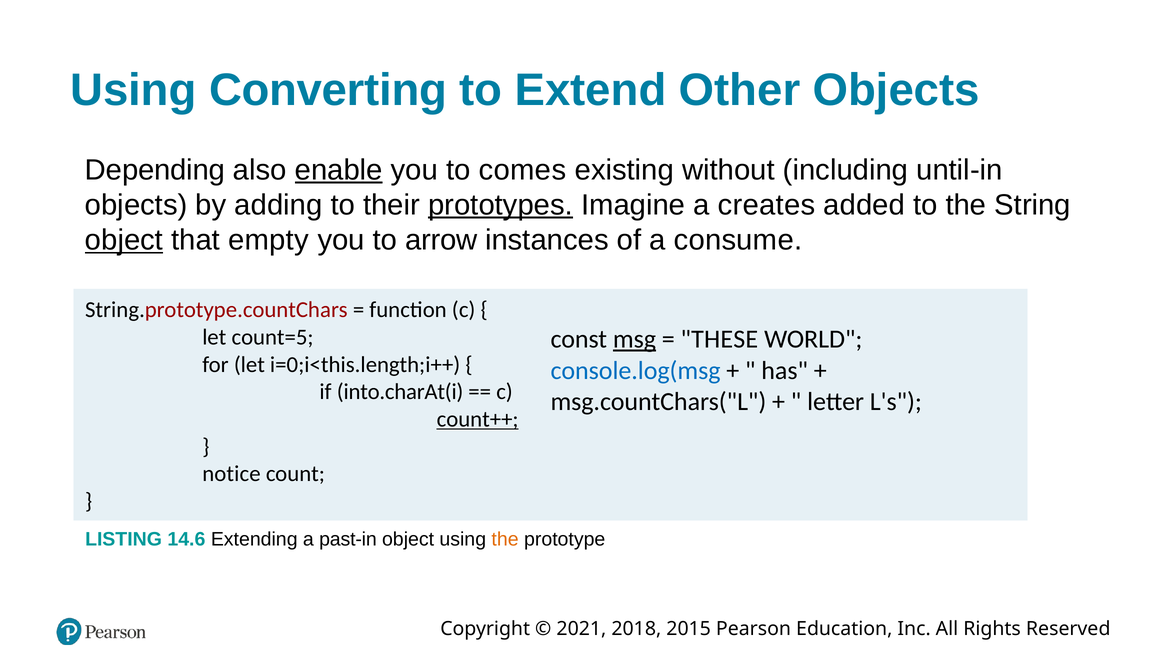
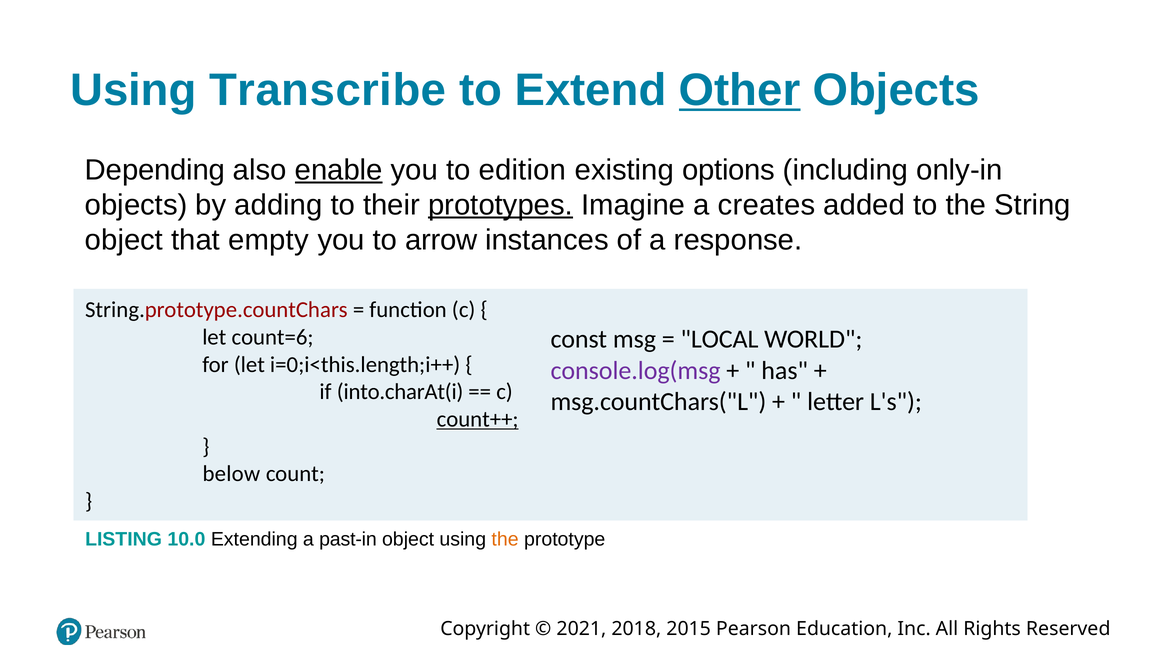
Converting: Converting -> Transcribe
Other underline: none -> present
comes: comes -> edition
without: without -> options
until-in: until-in -> only-in
object at (124, 240) underline: present -> none
consume: consume -> response
count=5: count=5 -> count=6
msg underline: present -> none
THESE: THESE -> LOCAL
console.log(msg colour: blue -> purple
notice: notice -> below
14.6: 14.6 -> 10.0
